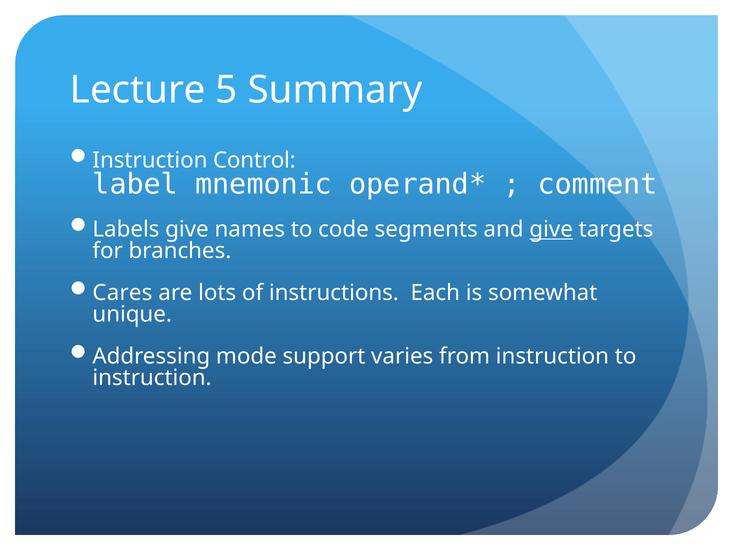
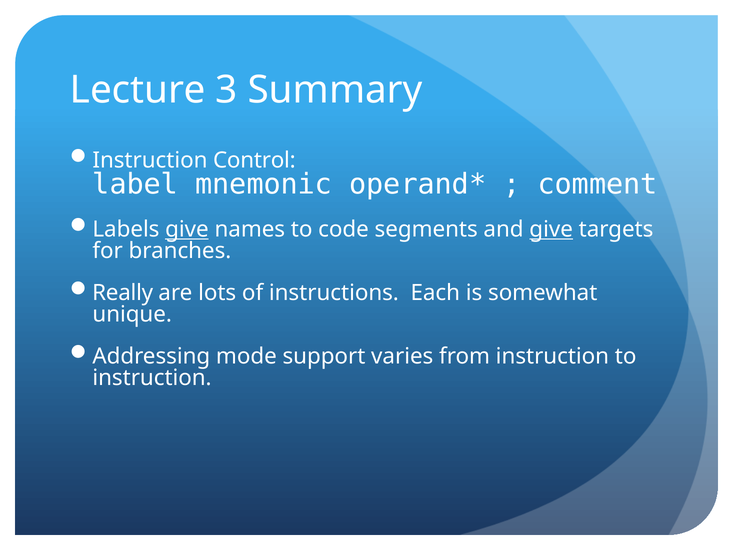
5: 5 -> 3
give at (187, 229) underline: none -> present
Cares: Cares -> Really
